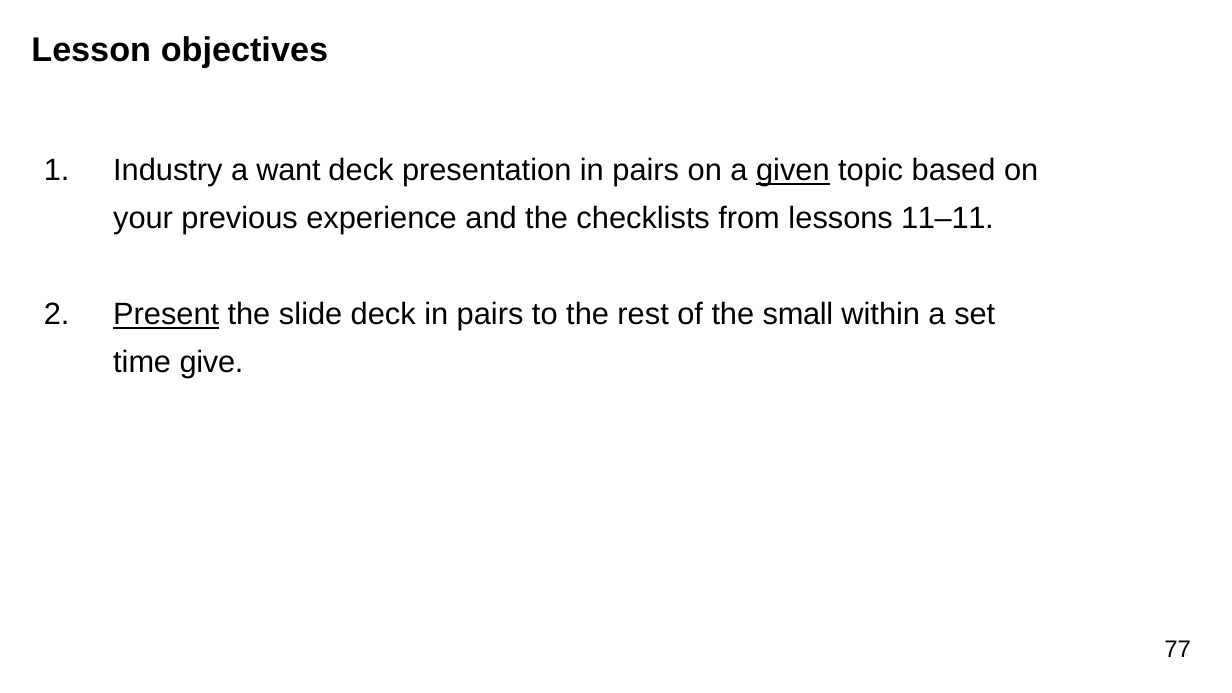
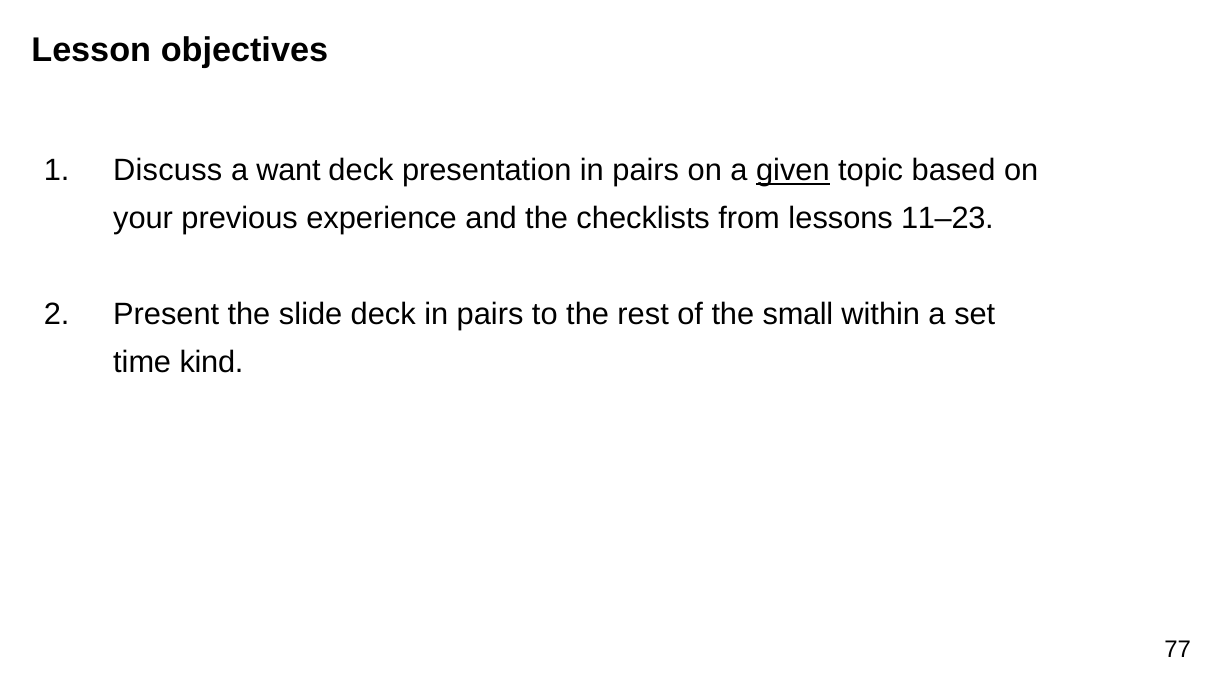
Industry: Industry -> Discuss
11–11: 11–11 -> 11–23
Present underline: present -> none
give: give -> kind
